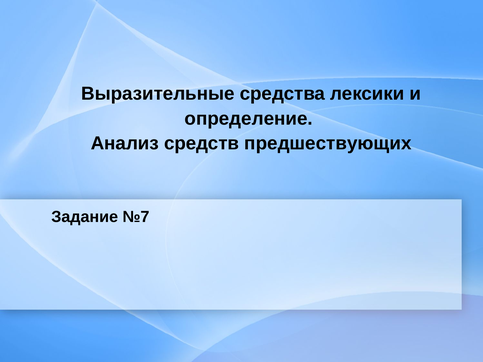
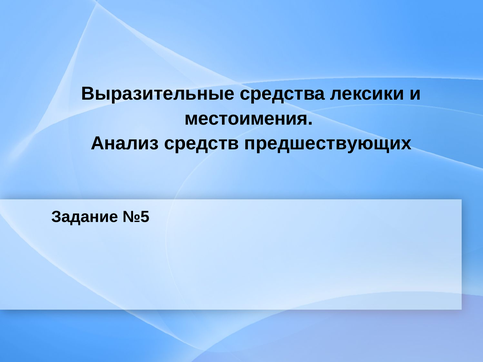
определение: определение -> местоимения
№7: №7 -> №5
